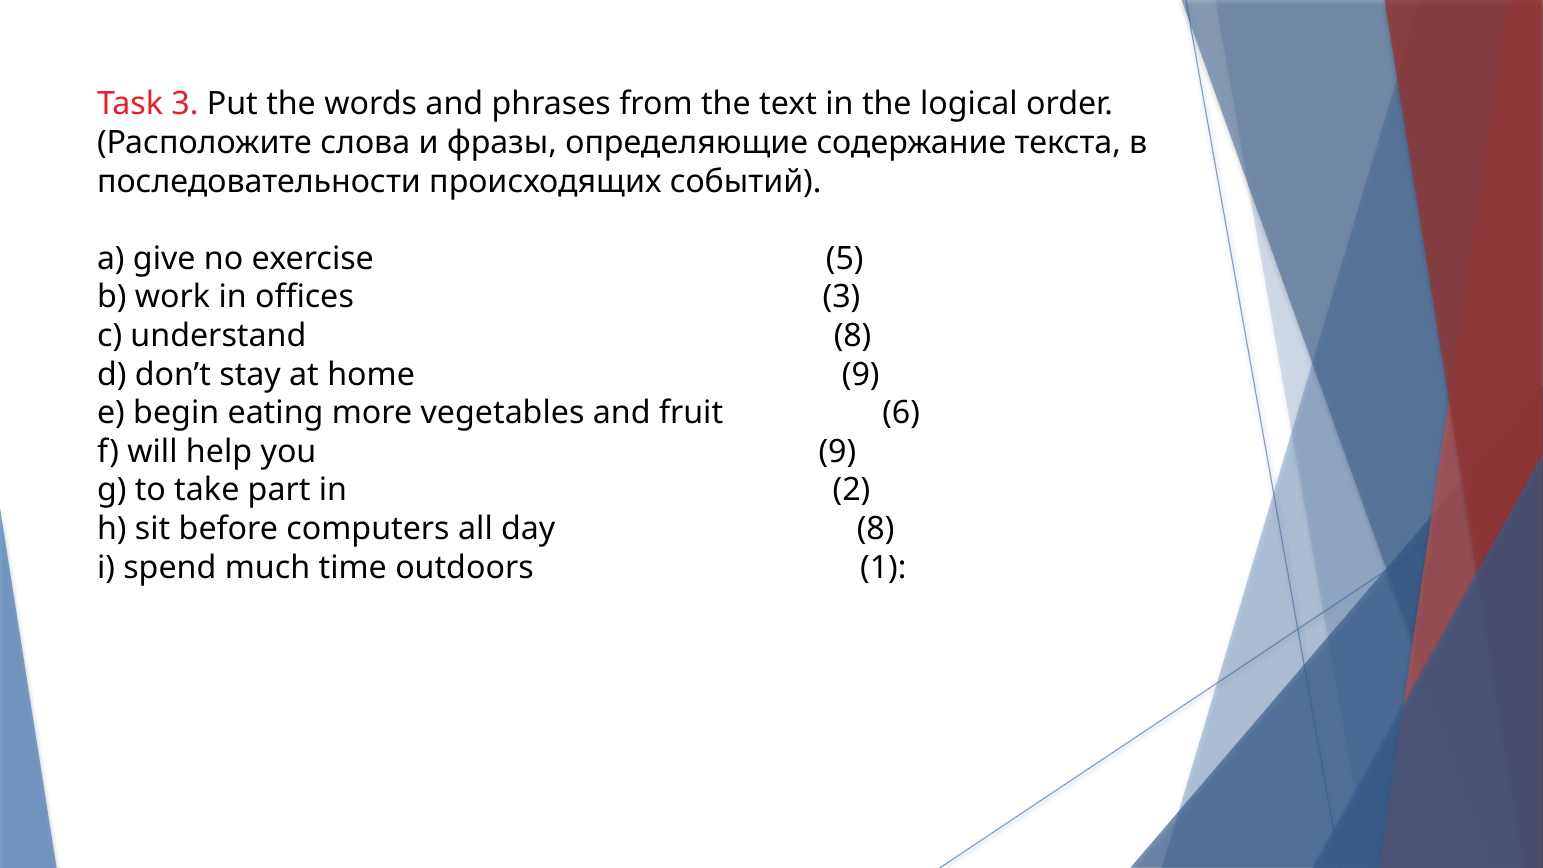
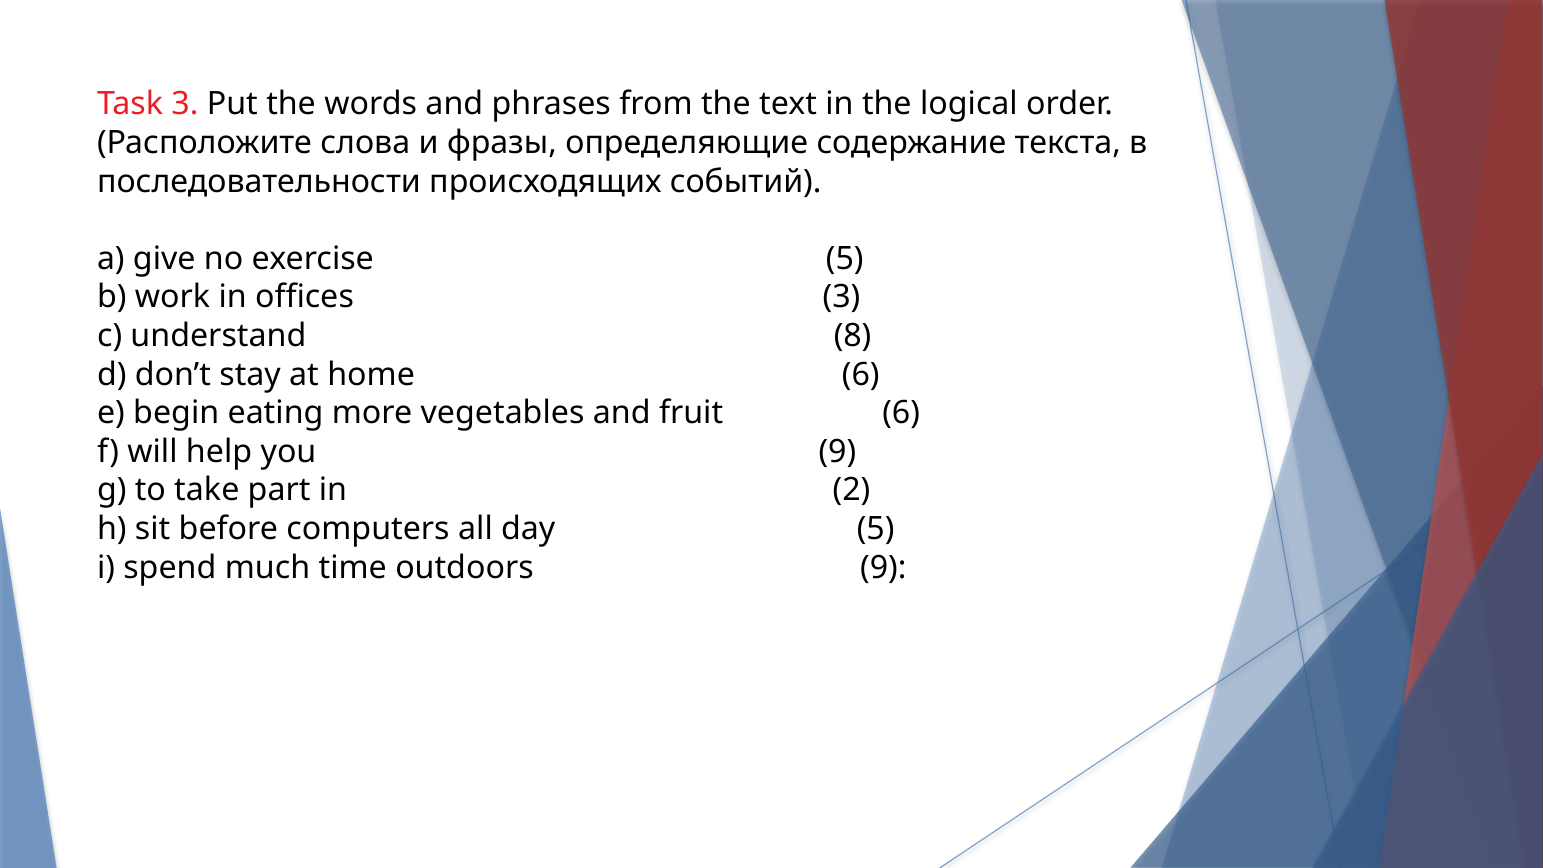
home 9: 9 -> 6
day 8: 8 -> 5
outdoors 1: 1 -> 9
